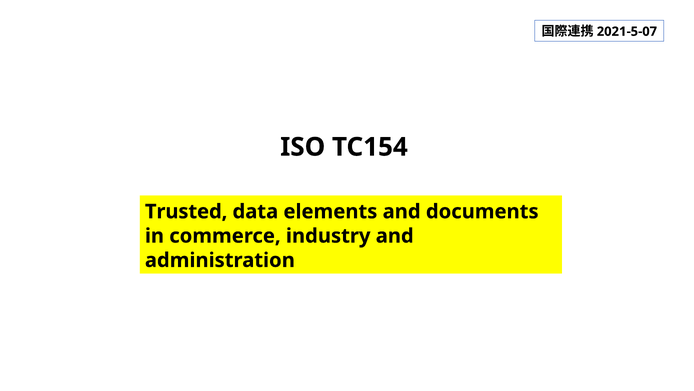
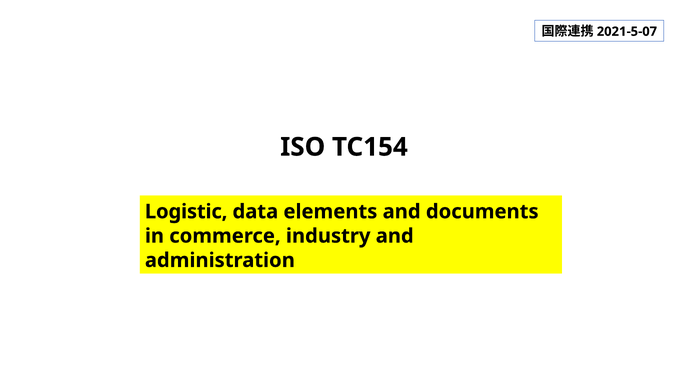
Trusted: Trusted -> Logistic
